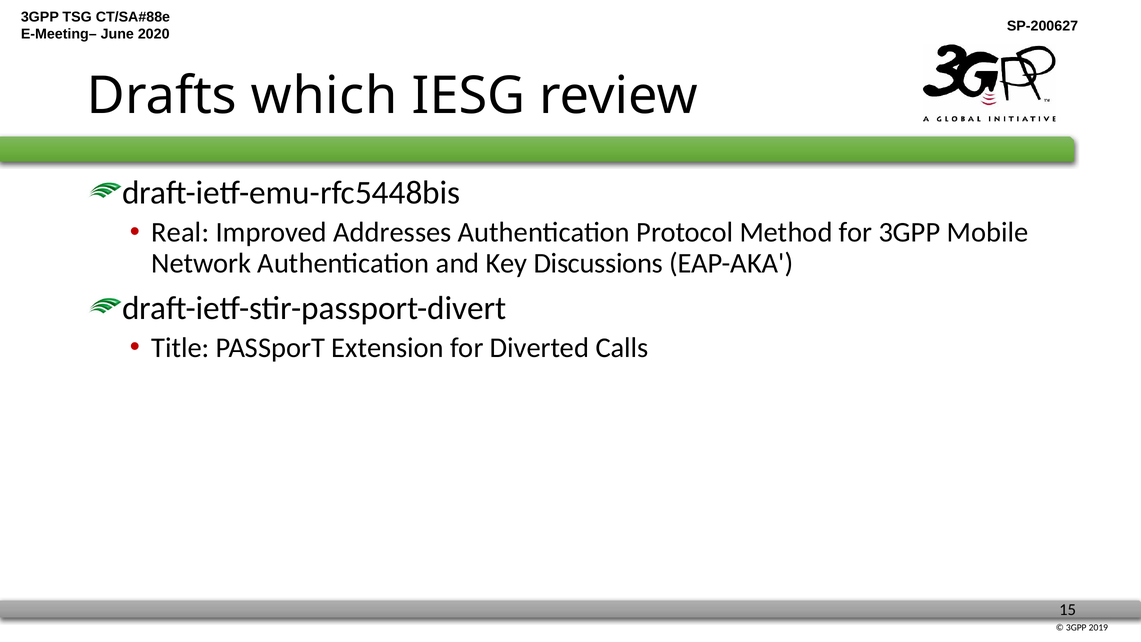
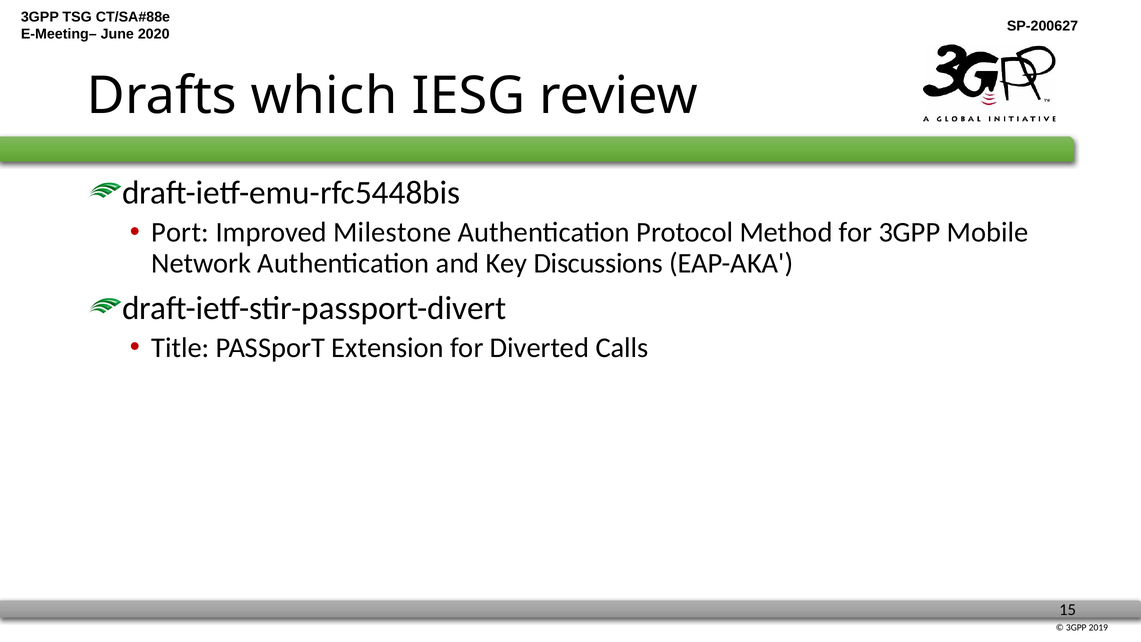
Real: Real -> Port
Addresses: Addresses -> Milestone
